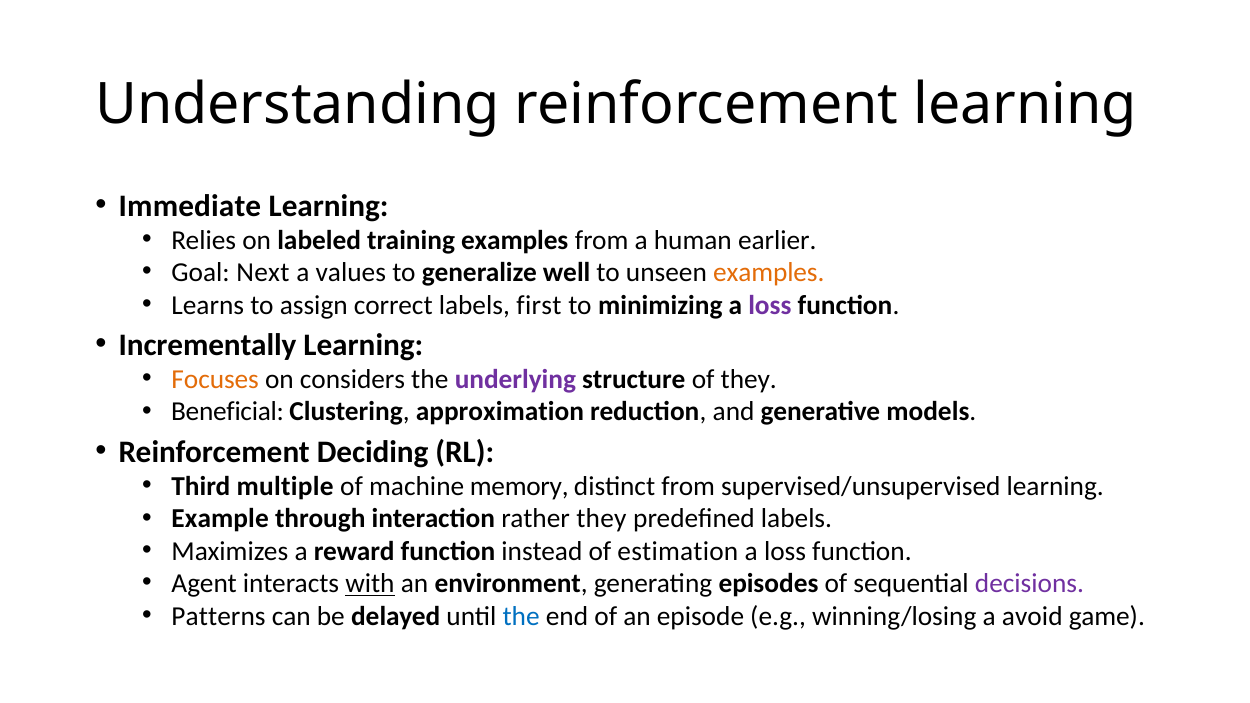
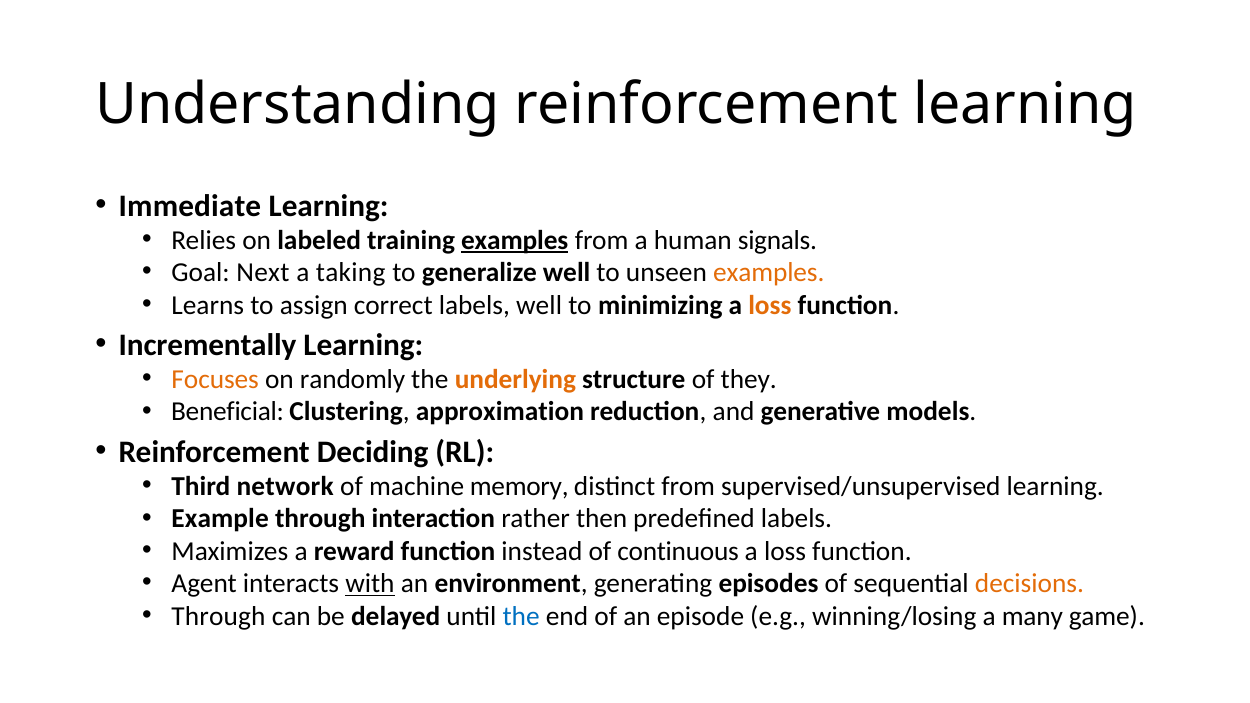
examples at (515, 240) underline: none -> present
earlier: earlier -> signals
values: values -> taking
labels first: first -> well
loss at (770, 305) colour: purple -> orange
considers: considers -> randomly
underlying colour: purple -> orange
multiple: multiple -> network
rather they: they -> then
estimation: estimation -> continuous
decisions colour: purple -> orange
Patterns at (219, 616): Patterns -> Through
avoid: avoid -> many
